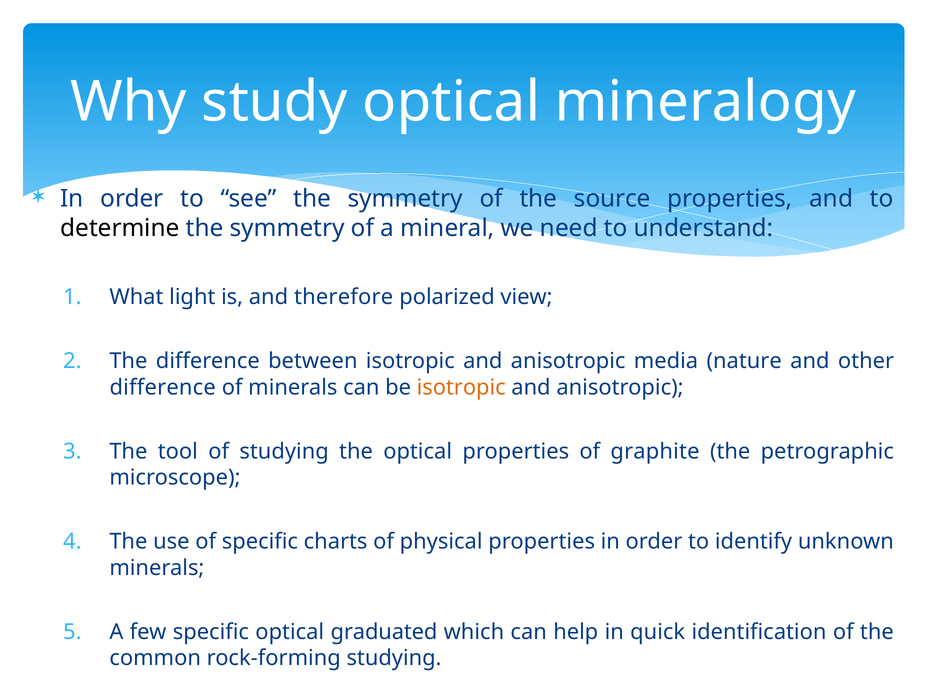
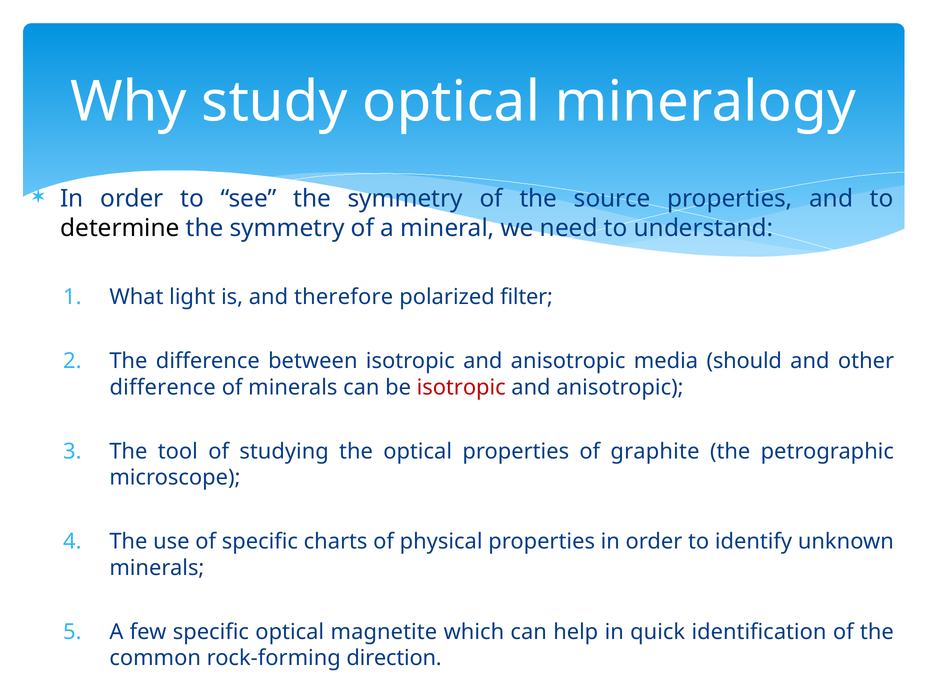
view: view -> filter
nature: nature -> should
isotropic at (461, 387) colour: orange -> red
graduated: graduated -> magnetite
rock-forming studying: studying -> direction
